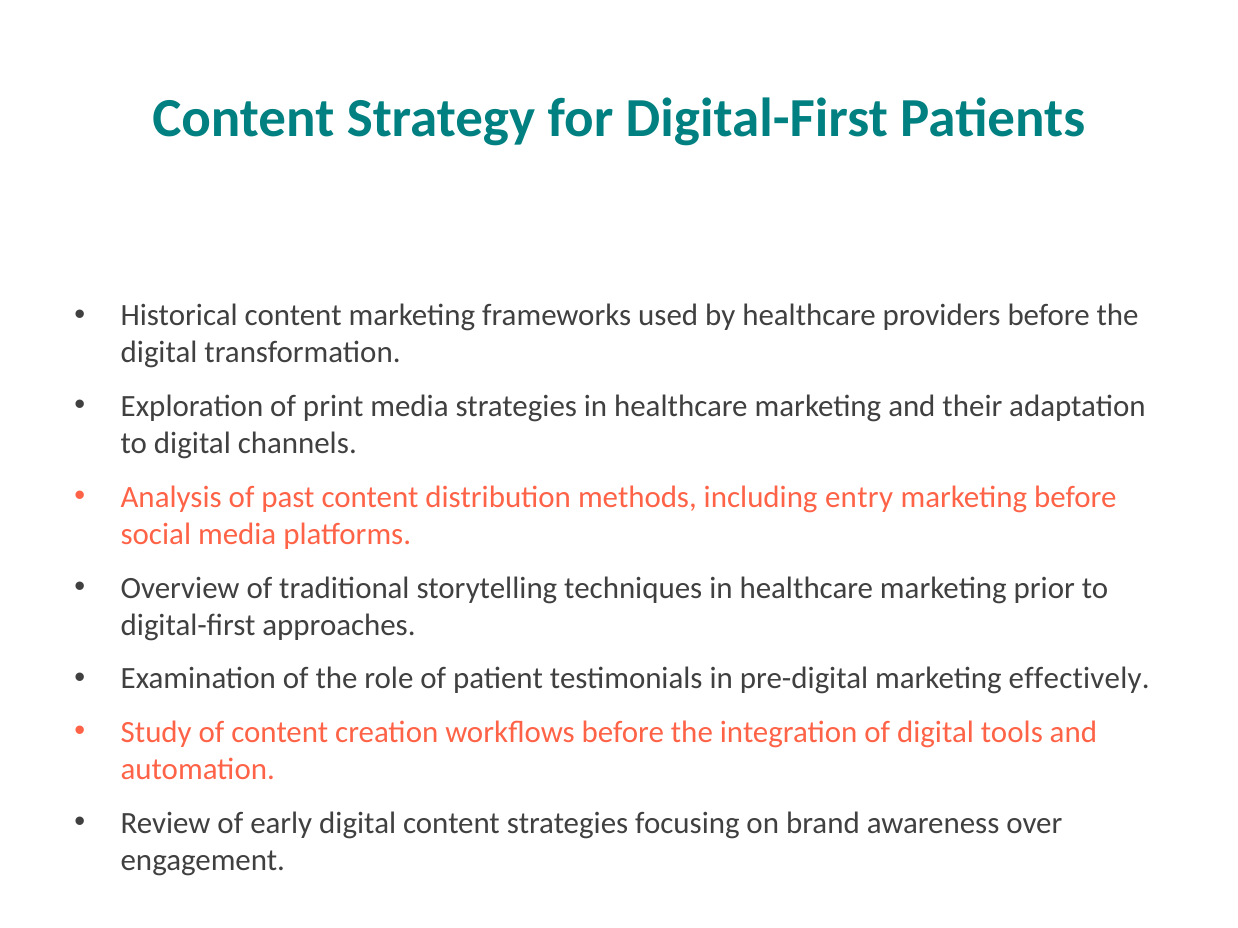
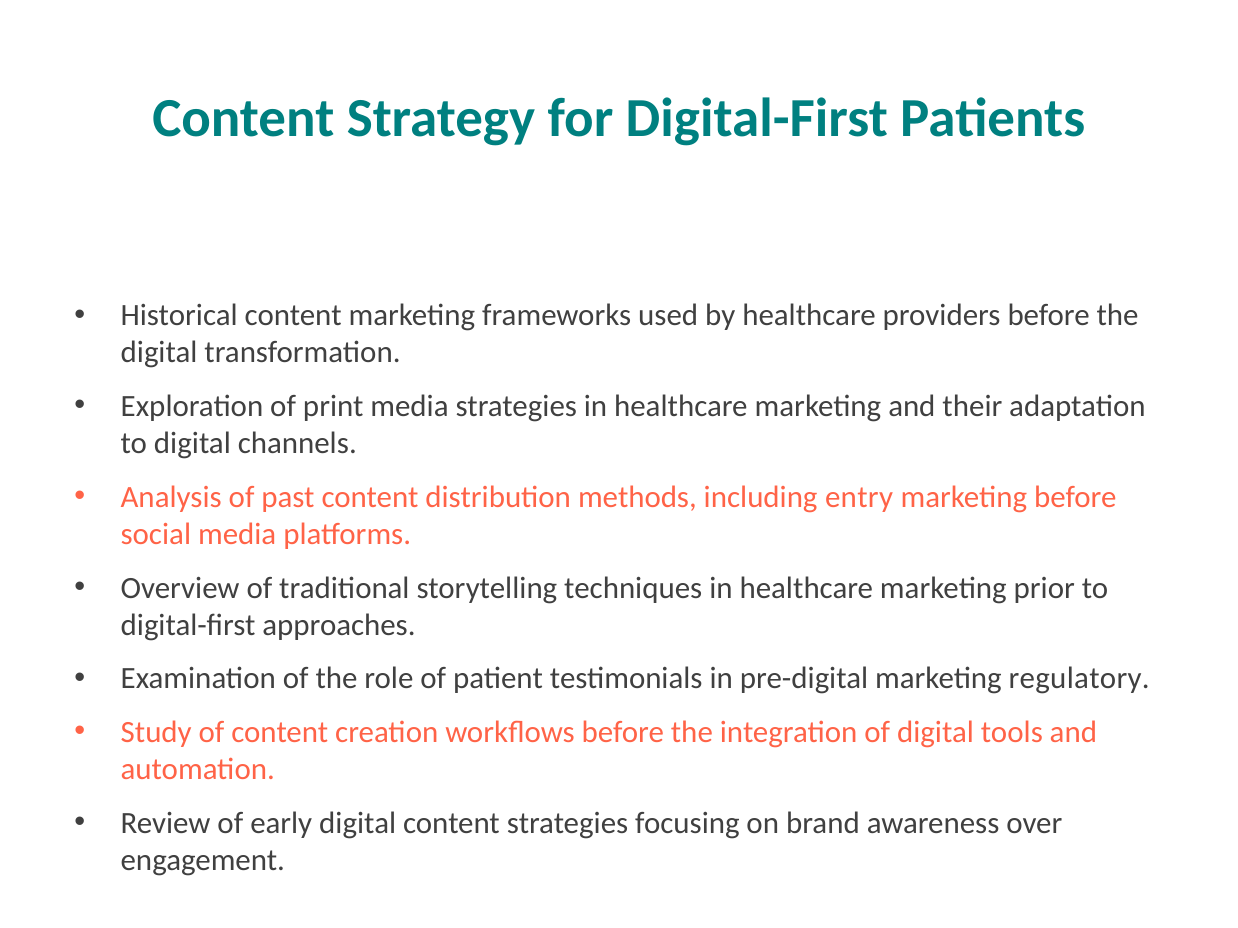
effectively: effectively -> regulatory
